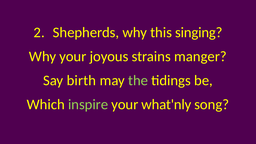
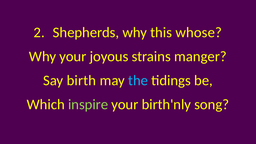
singing: singing -> whose
the colour: light green -> light blue
what'nly: what'nly -> birth'nly
